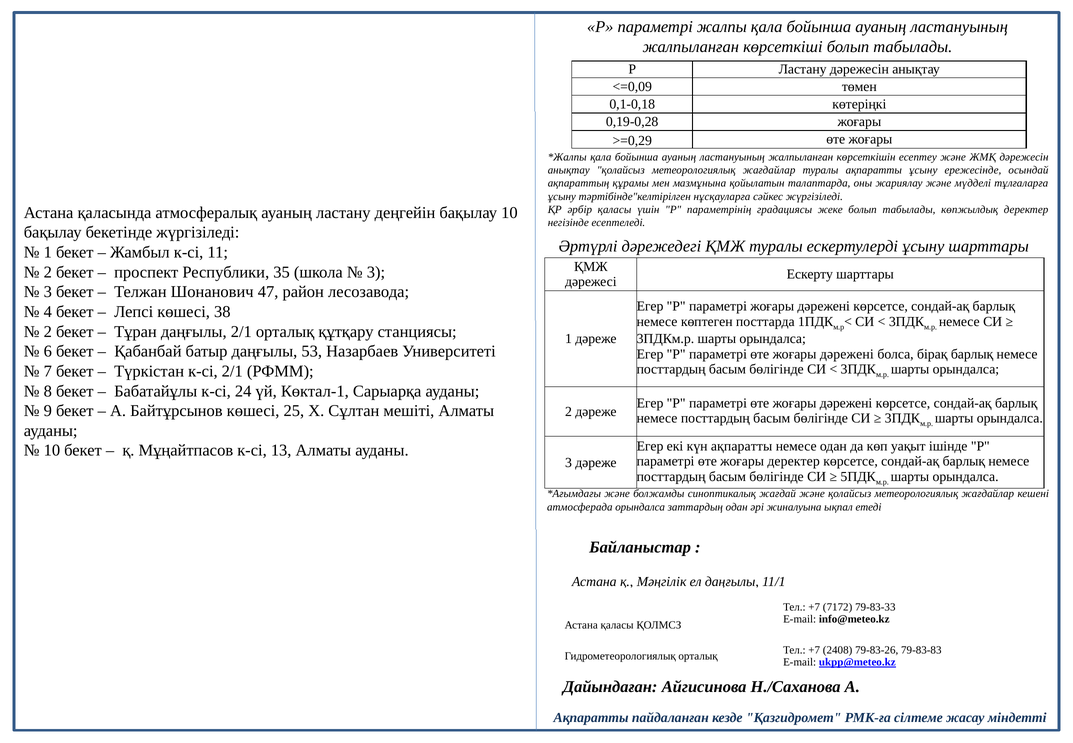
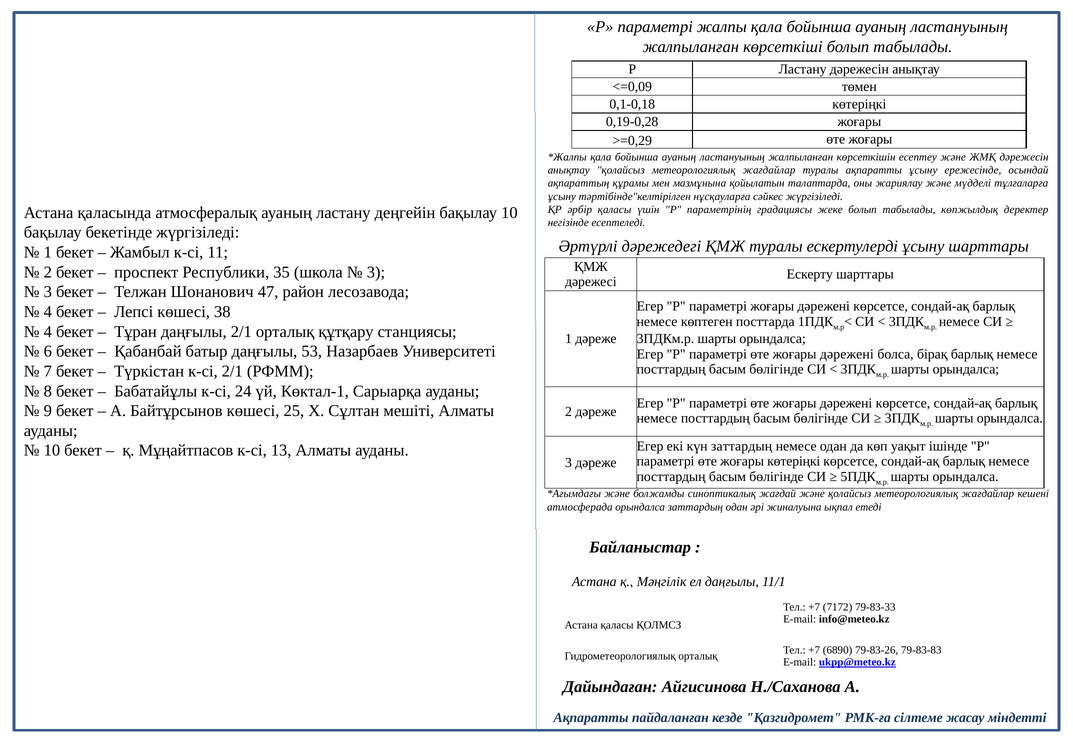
2 at (48, 332): 2 -> 4
күн ақпаратты: ақпаратты -> заттардың
жоғары деректер: деректер -> көтеріңкі
2408: 2408 -> 6890
